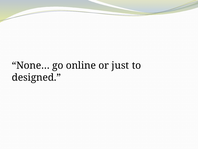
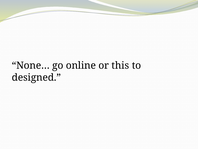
just: just -> this
